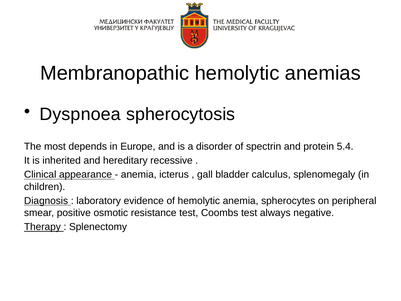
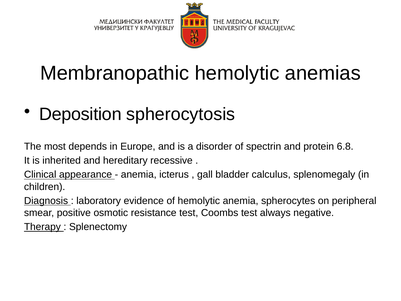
Dyspnoea: Dyspnoea -> Deposition
5.4: 5.4 -> 6.8
